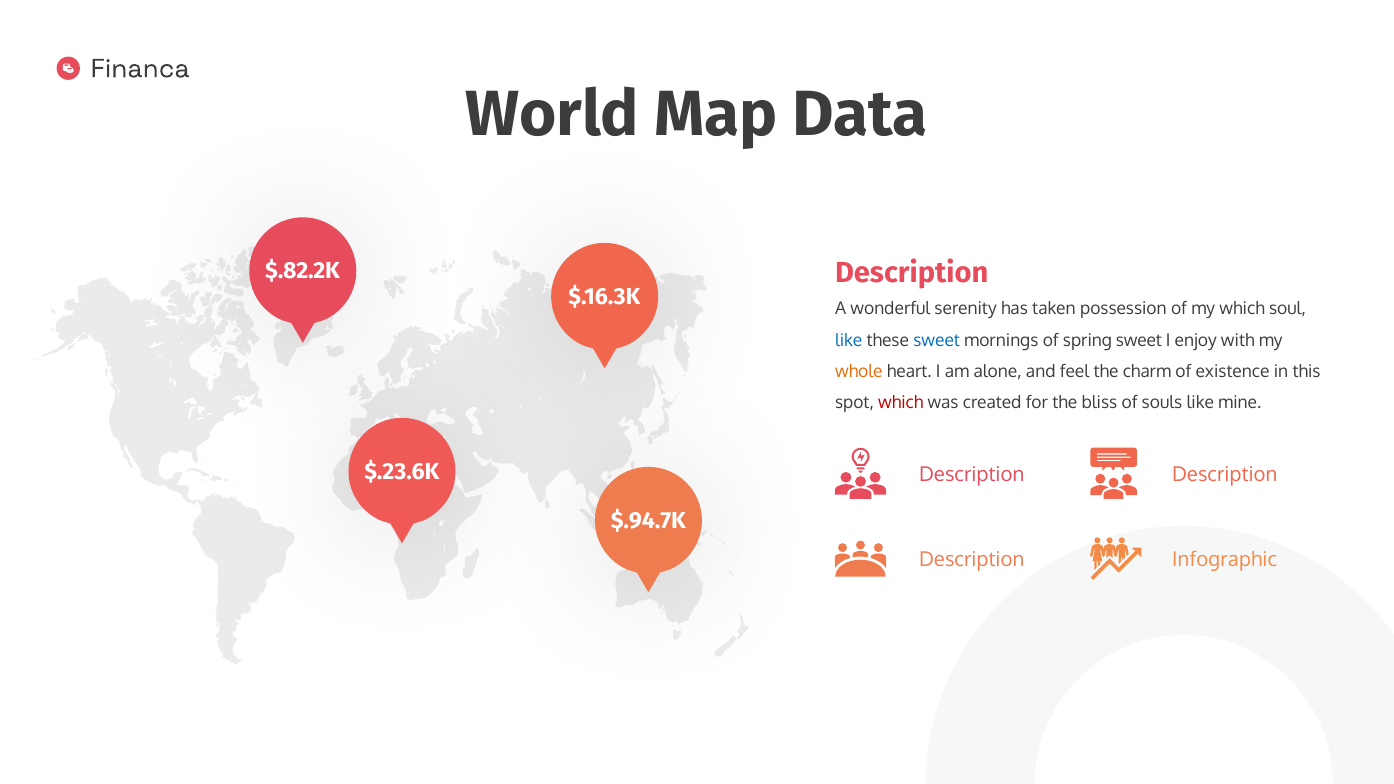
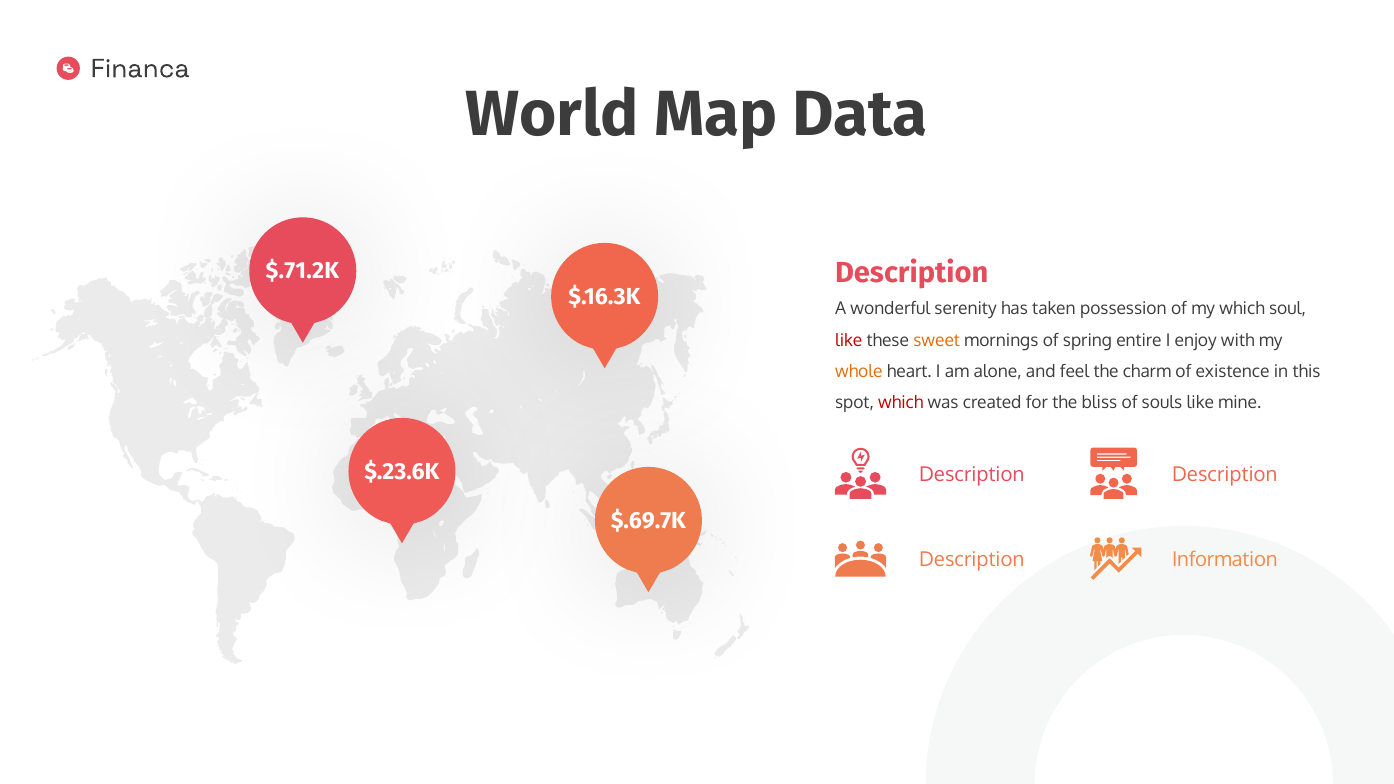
$.82.2K: $.82.2K -> $.71.2K
like at (849, 340) colour: blue -> red
sweet at (937, 340) colour: blue -> orange
spring sweet: sweet -> entire
$.94.7K: $.94.7K -> $.69.7K
Infographic: Infographic -> Information
